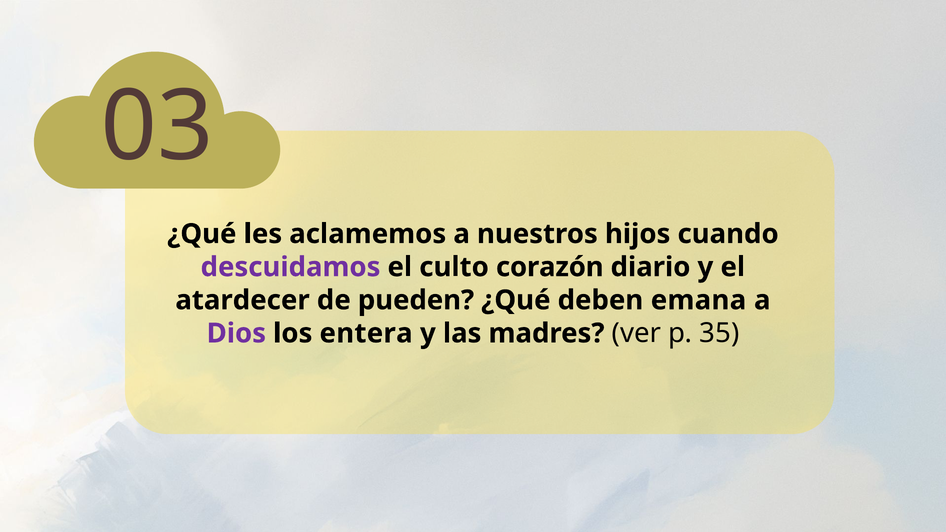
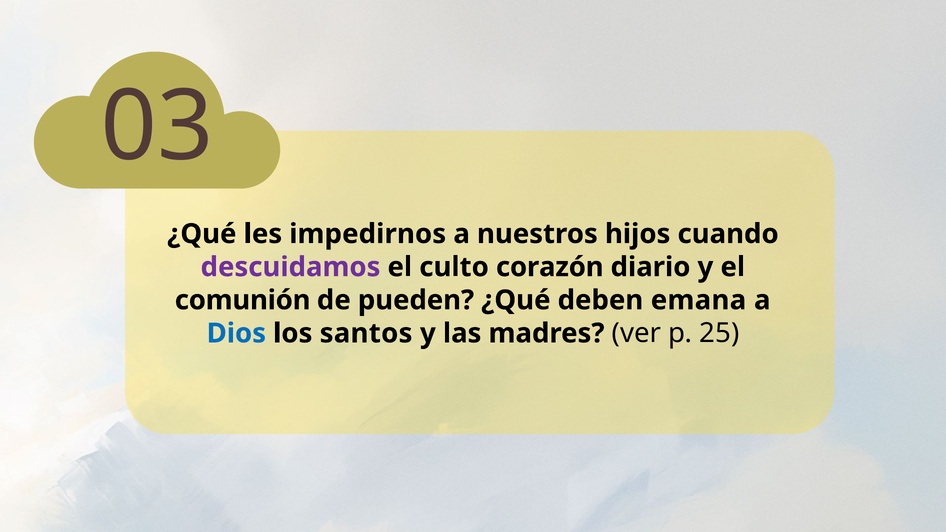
aclamemos: aclamemos -> impedirnos
atardecer: atardecer -> comunión
Dios colour: purple -> blue
entera: entera -> santos
35: 35 -> 25
